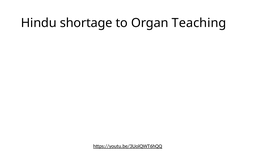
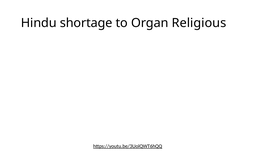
Teaching: Teaching -> Religious
